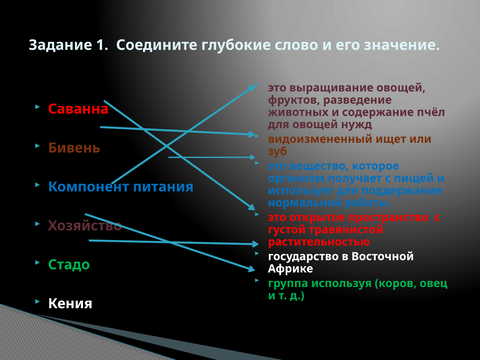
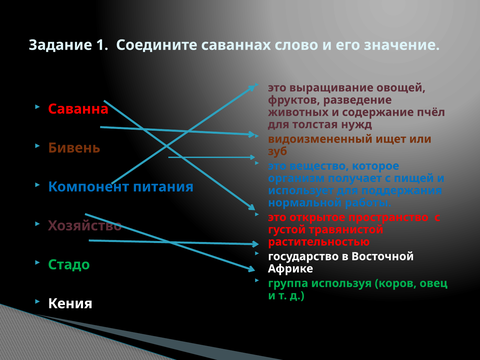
глубокие: глубокие -> саваннах
для овощей: овощей -> толстая
